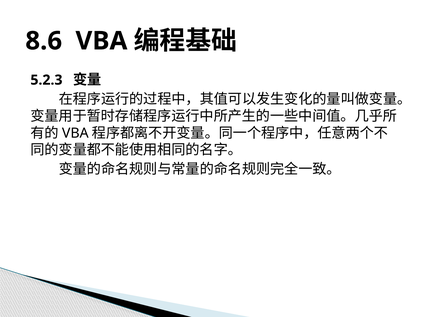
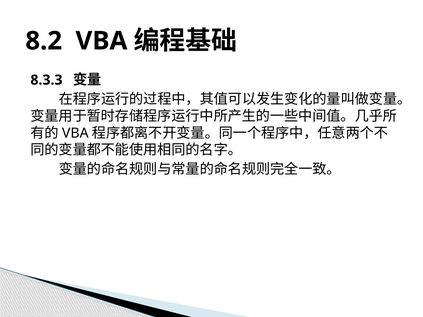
8.6: 8.6 -> 8.2
5.2.3: 5.2.3 -> 8.3.3
